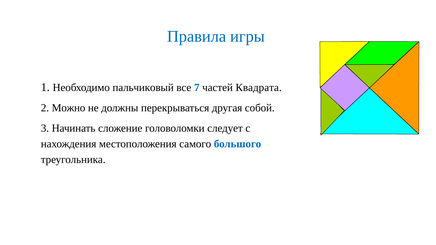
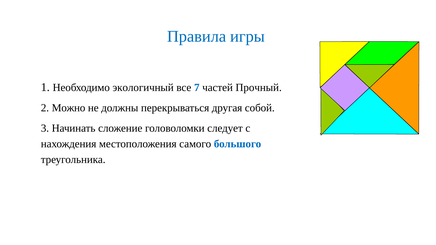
пальчиковый: пальчиковый -> экологичный
Квадрата: Квадрата -> Прочный
